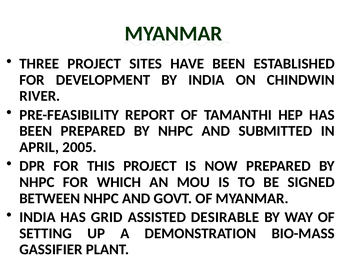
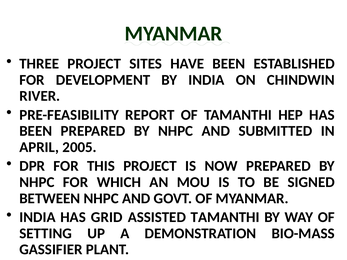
ASSISTED DESIRABLE: DESIRABLE -> TAMANTHI
